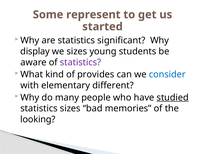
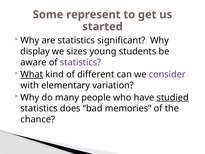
What underline: none -> present
provides: provides -> different
consider colour: blue -> purple
different: different -> variation
statistics sizes: sizes -> does
looking: looking -> chance
